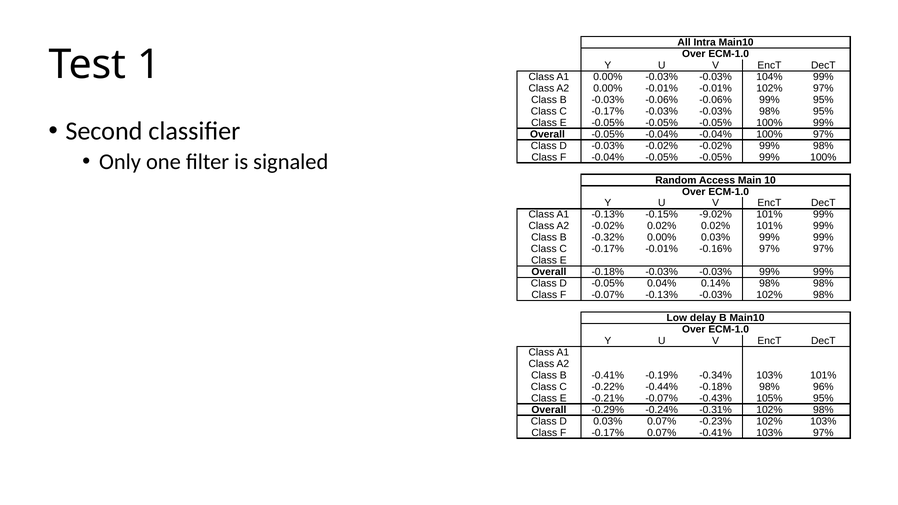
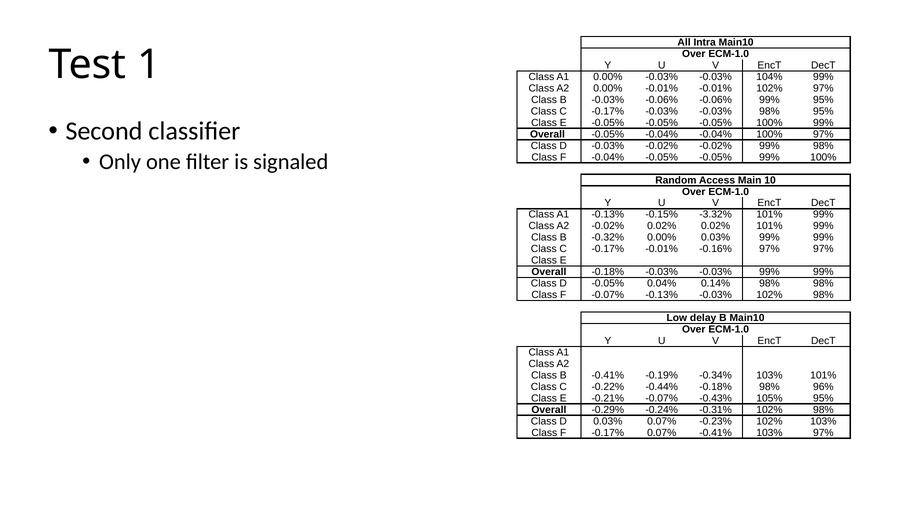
-9.02%: -9.02% -> -3.32%
